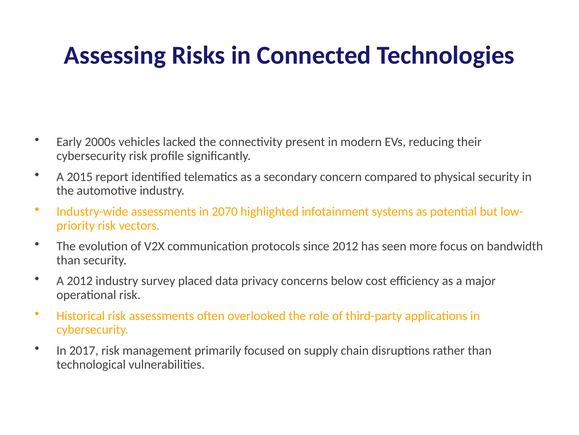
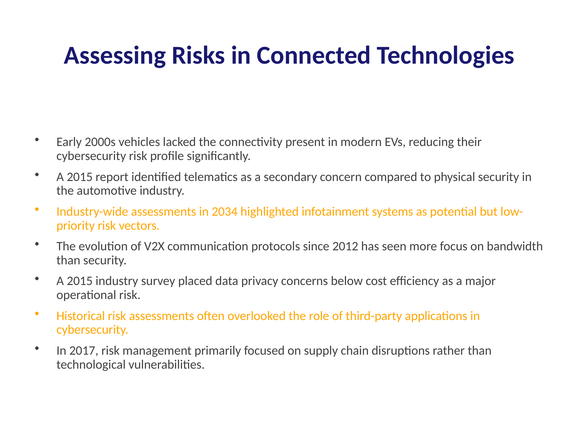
2070: 2070 -> 2034
2012 at (80, 281): 2012 -> 2015
